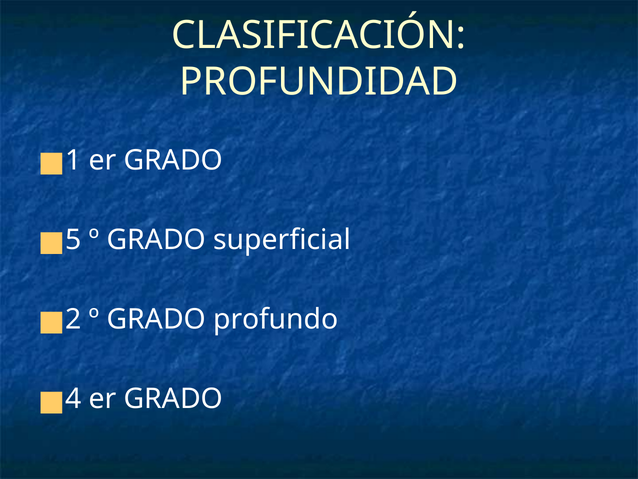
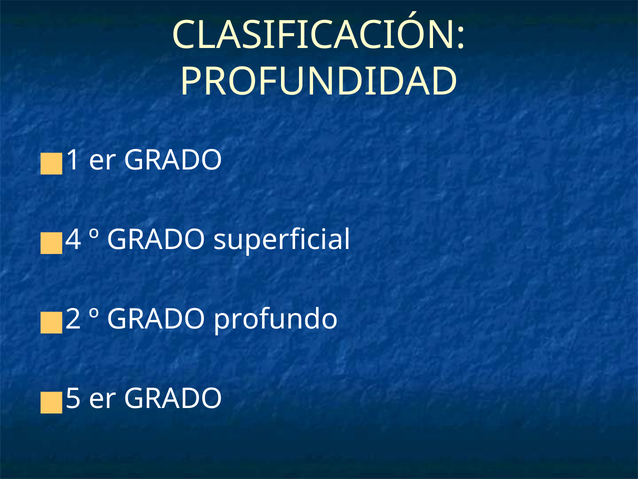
5: 5 -> 4
4: 4 -> 5
